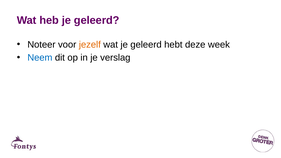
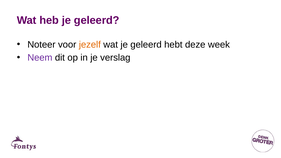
Neem colour: blue -> purple
